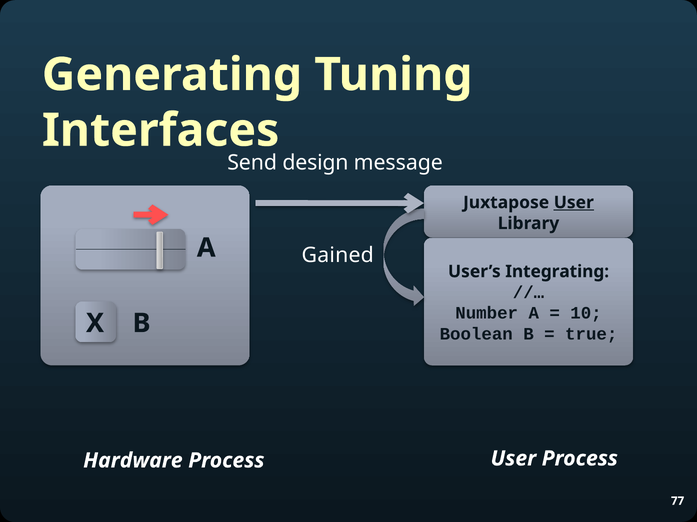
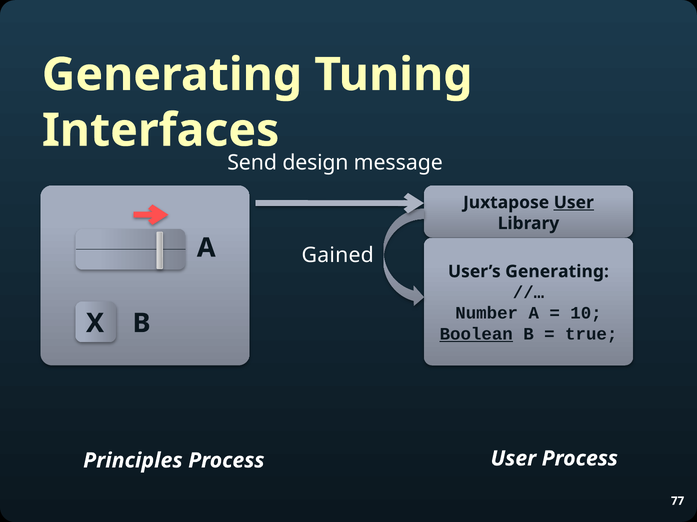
User’s Integrating: Integrating -> Generating
Boolean underline: none -> present
Hardware: Hardware -> Principles
